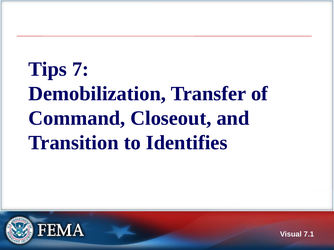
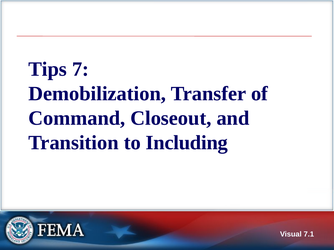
Identifies: Identifies -> Including
